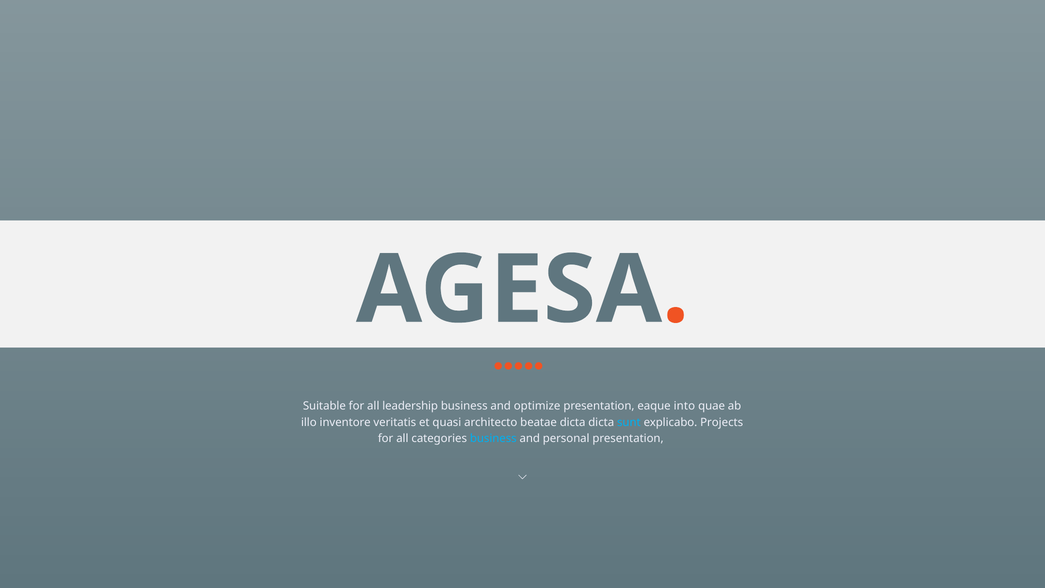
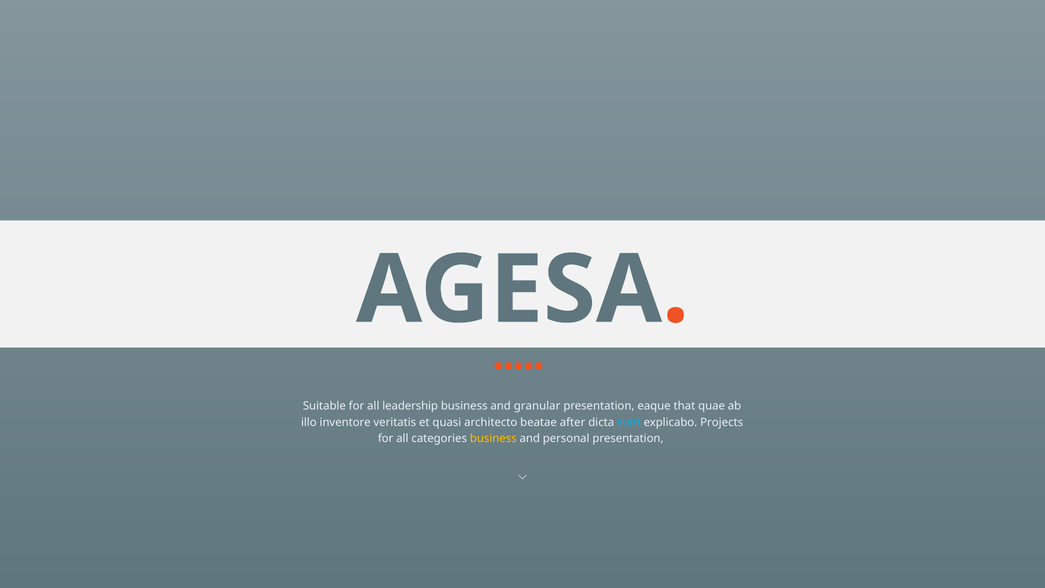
optimize: optimize -> granular
into: into -> that
beatae dicta: dicta -> after
business at (493, 439) colour: light blue -> yellow
